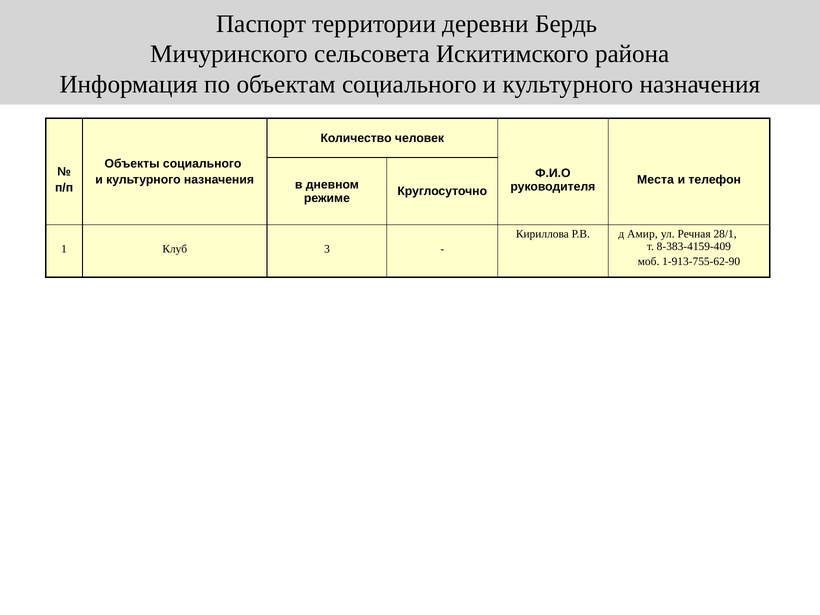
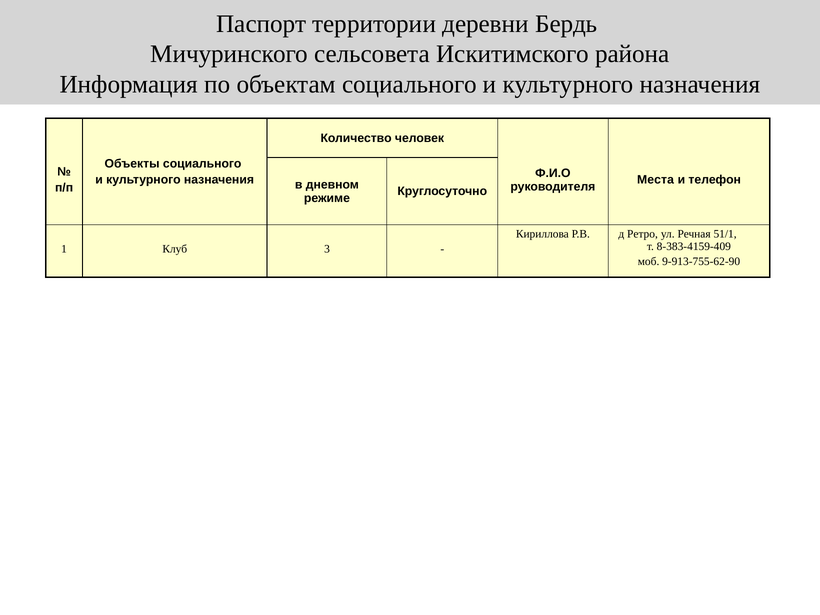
Амир: Амир -> Ретро
28/1: 28/1 -> 51/1
1-913-755-62-90: 1-913-755-62-90 -> 9-913-755-62-90
